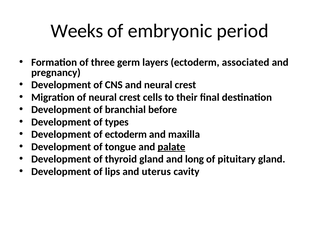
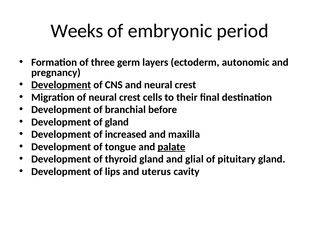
associated: associated -> autonomic
Development at (61, 85) underline: none -> present
of types: types -> gland
of ectoderm: ectoderm -> increased
long: long -> glial
